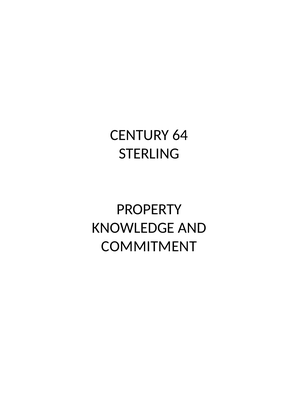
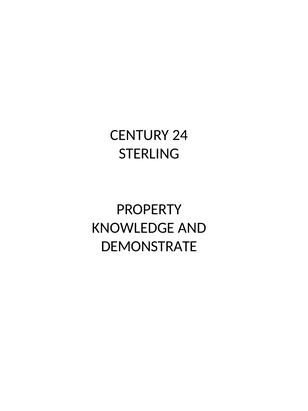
64: 64 -> 24
COMMITMENT: COMMITMENT -> DEMONSTRATE
